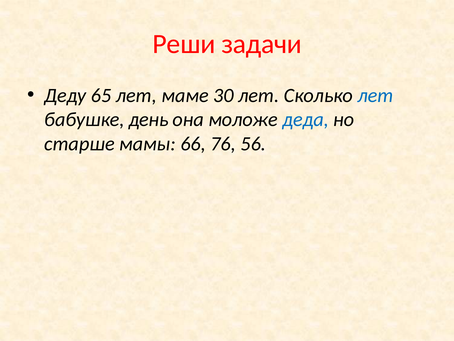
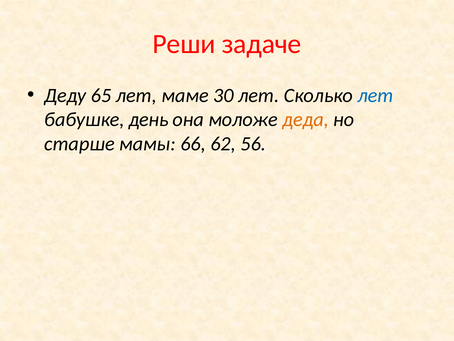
задачи: задачи -> задаче
деда colour: blue -> orange
76: 76 -> 62
